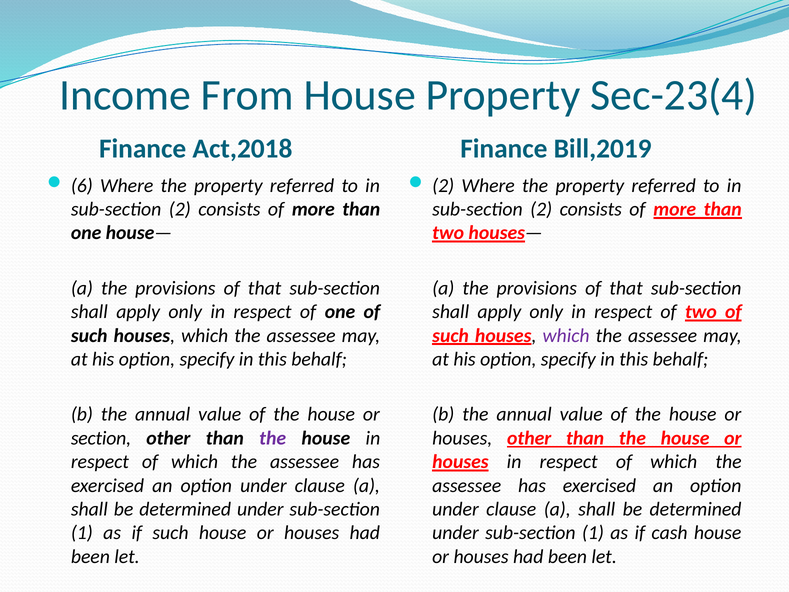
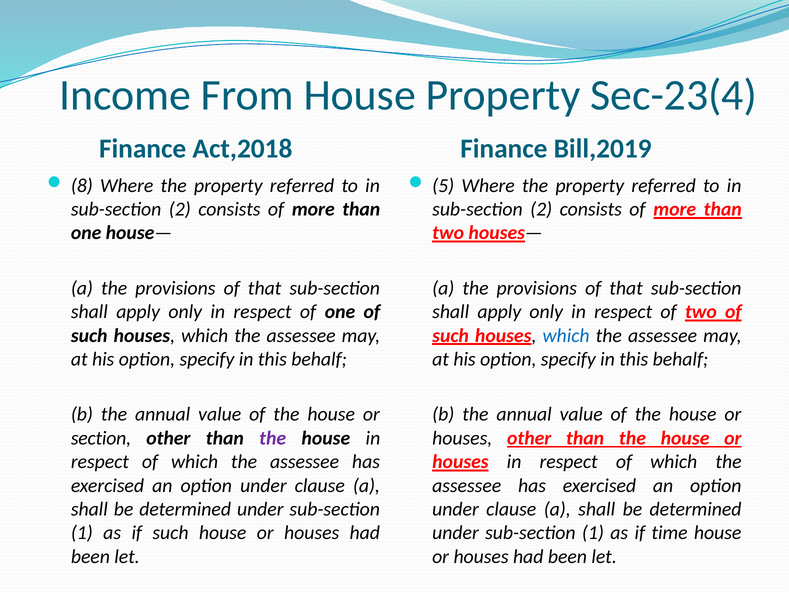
6: 6 -> 8
2 at (443, 185): 2 -> 5
which at (566, 335) colour: purple -> blue
cash: cash -> time
